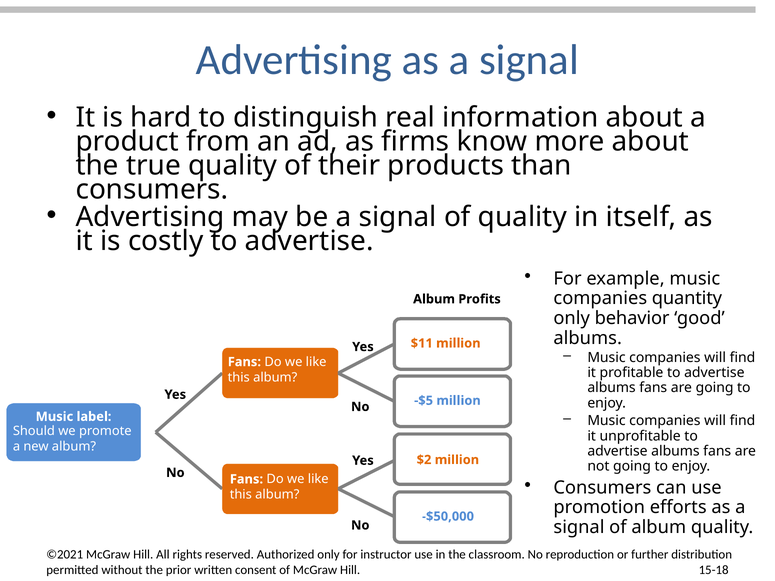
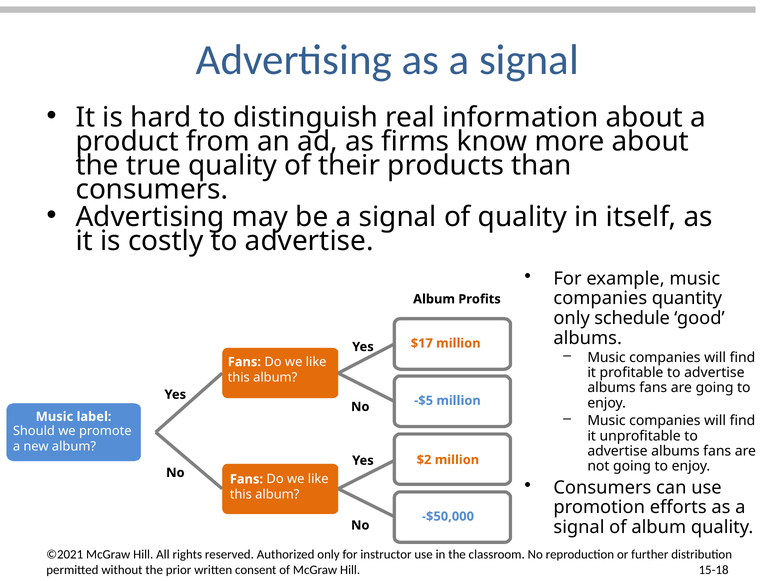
behavior: behavior -> schedule
$11: $11 -> $17
